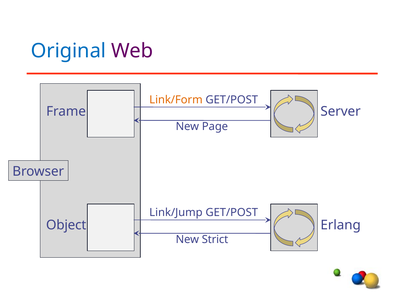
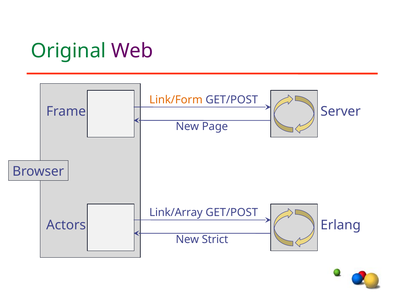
Original colour: blue -> green
Link/Jump: Link/Jump -> Link/Array
Object: Object -> Actors
